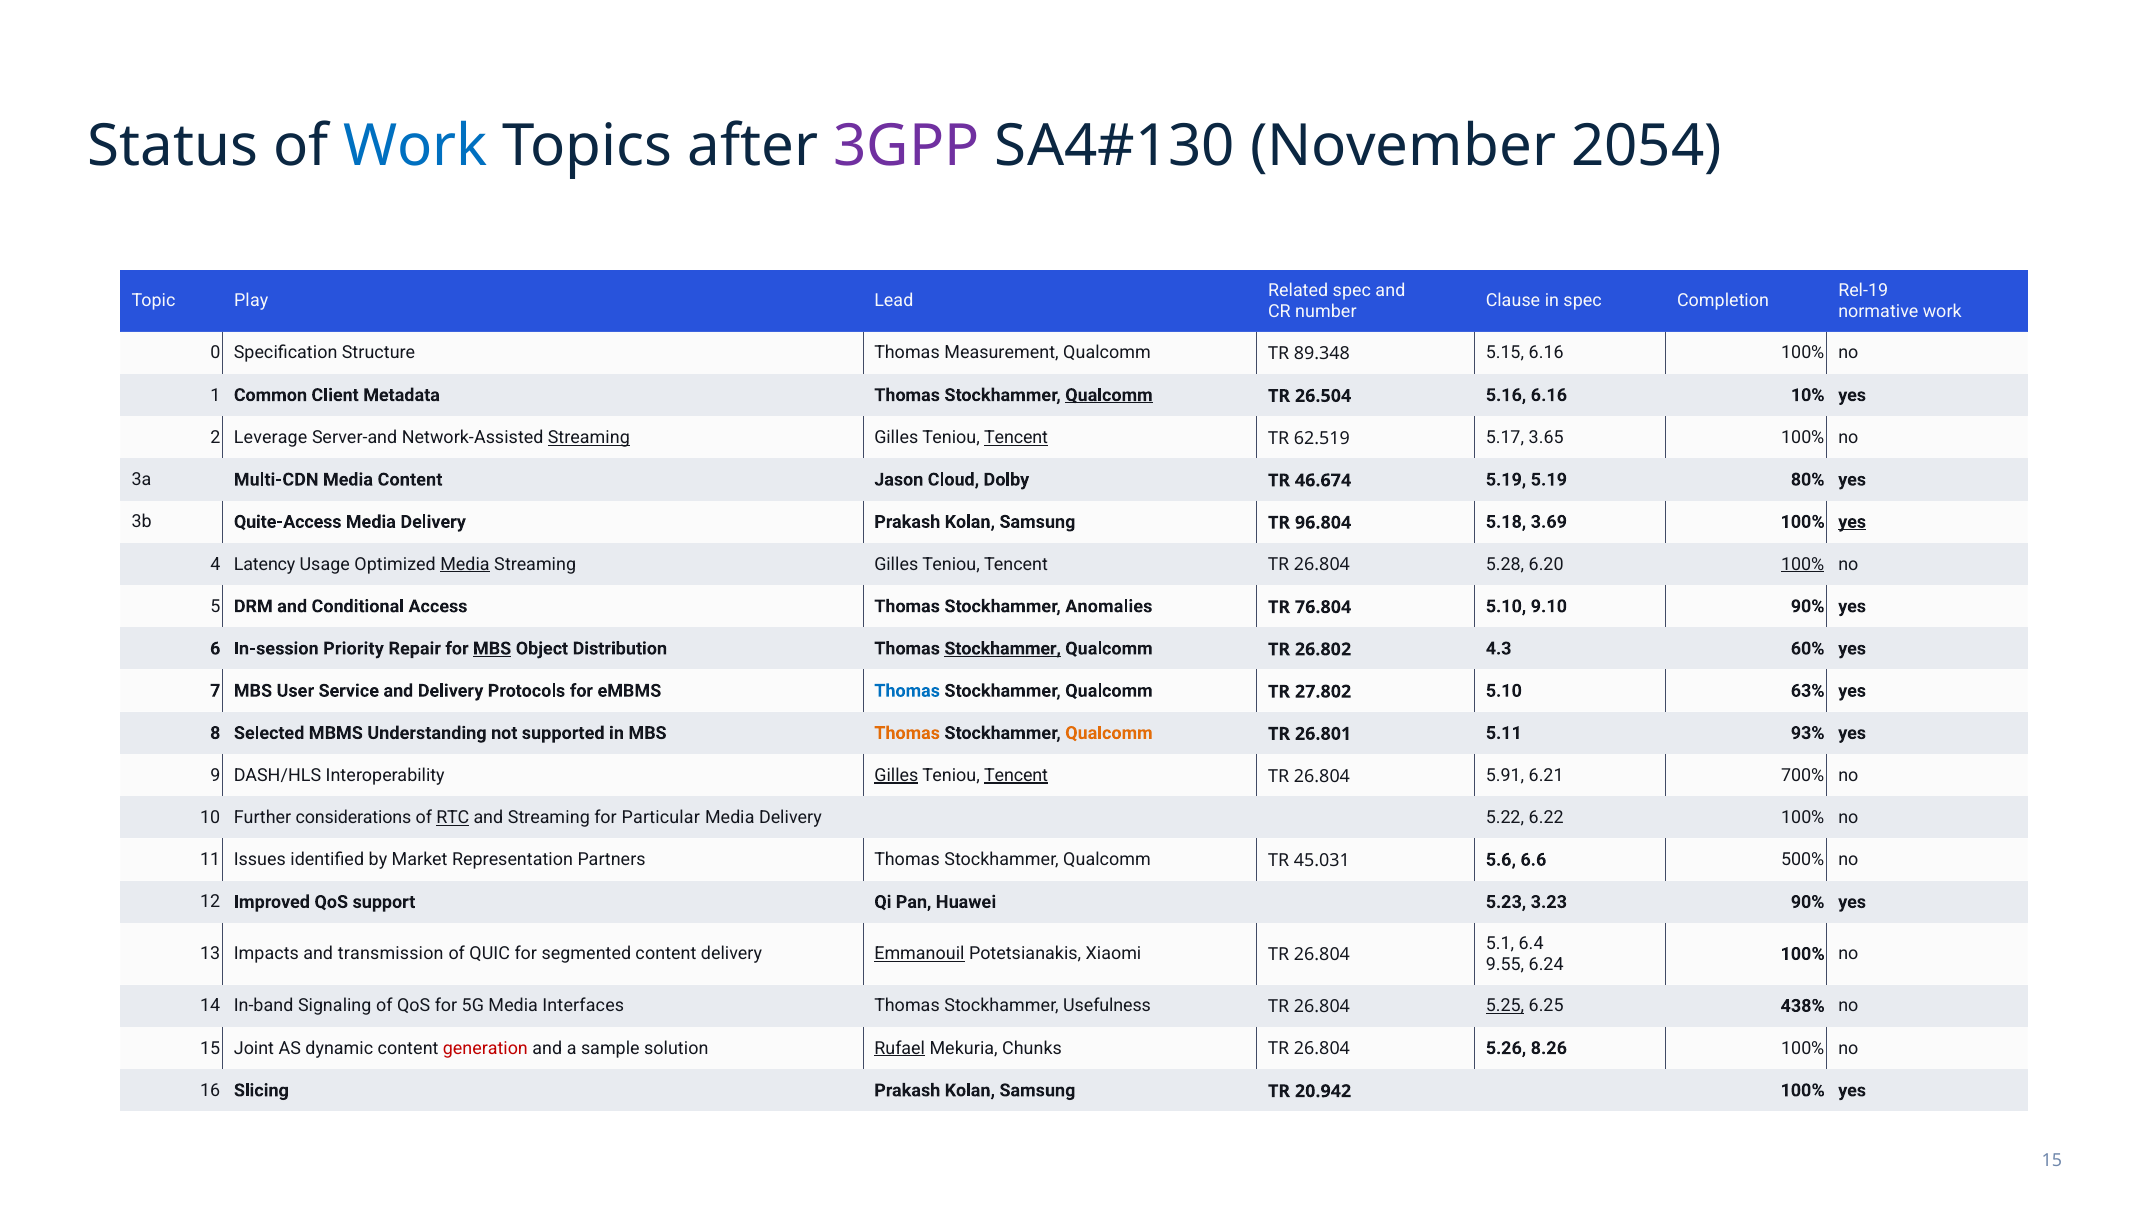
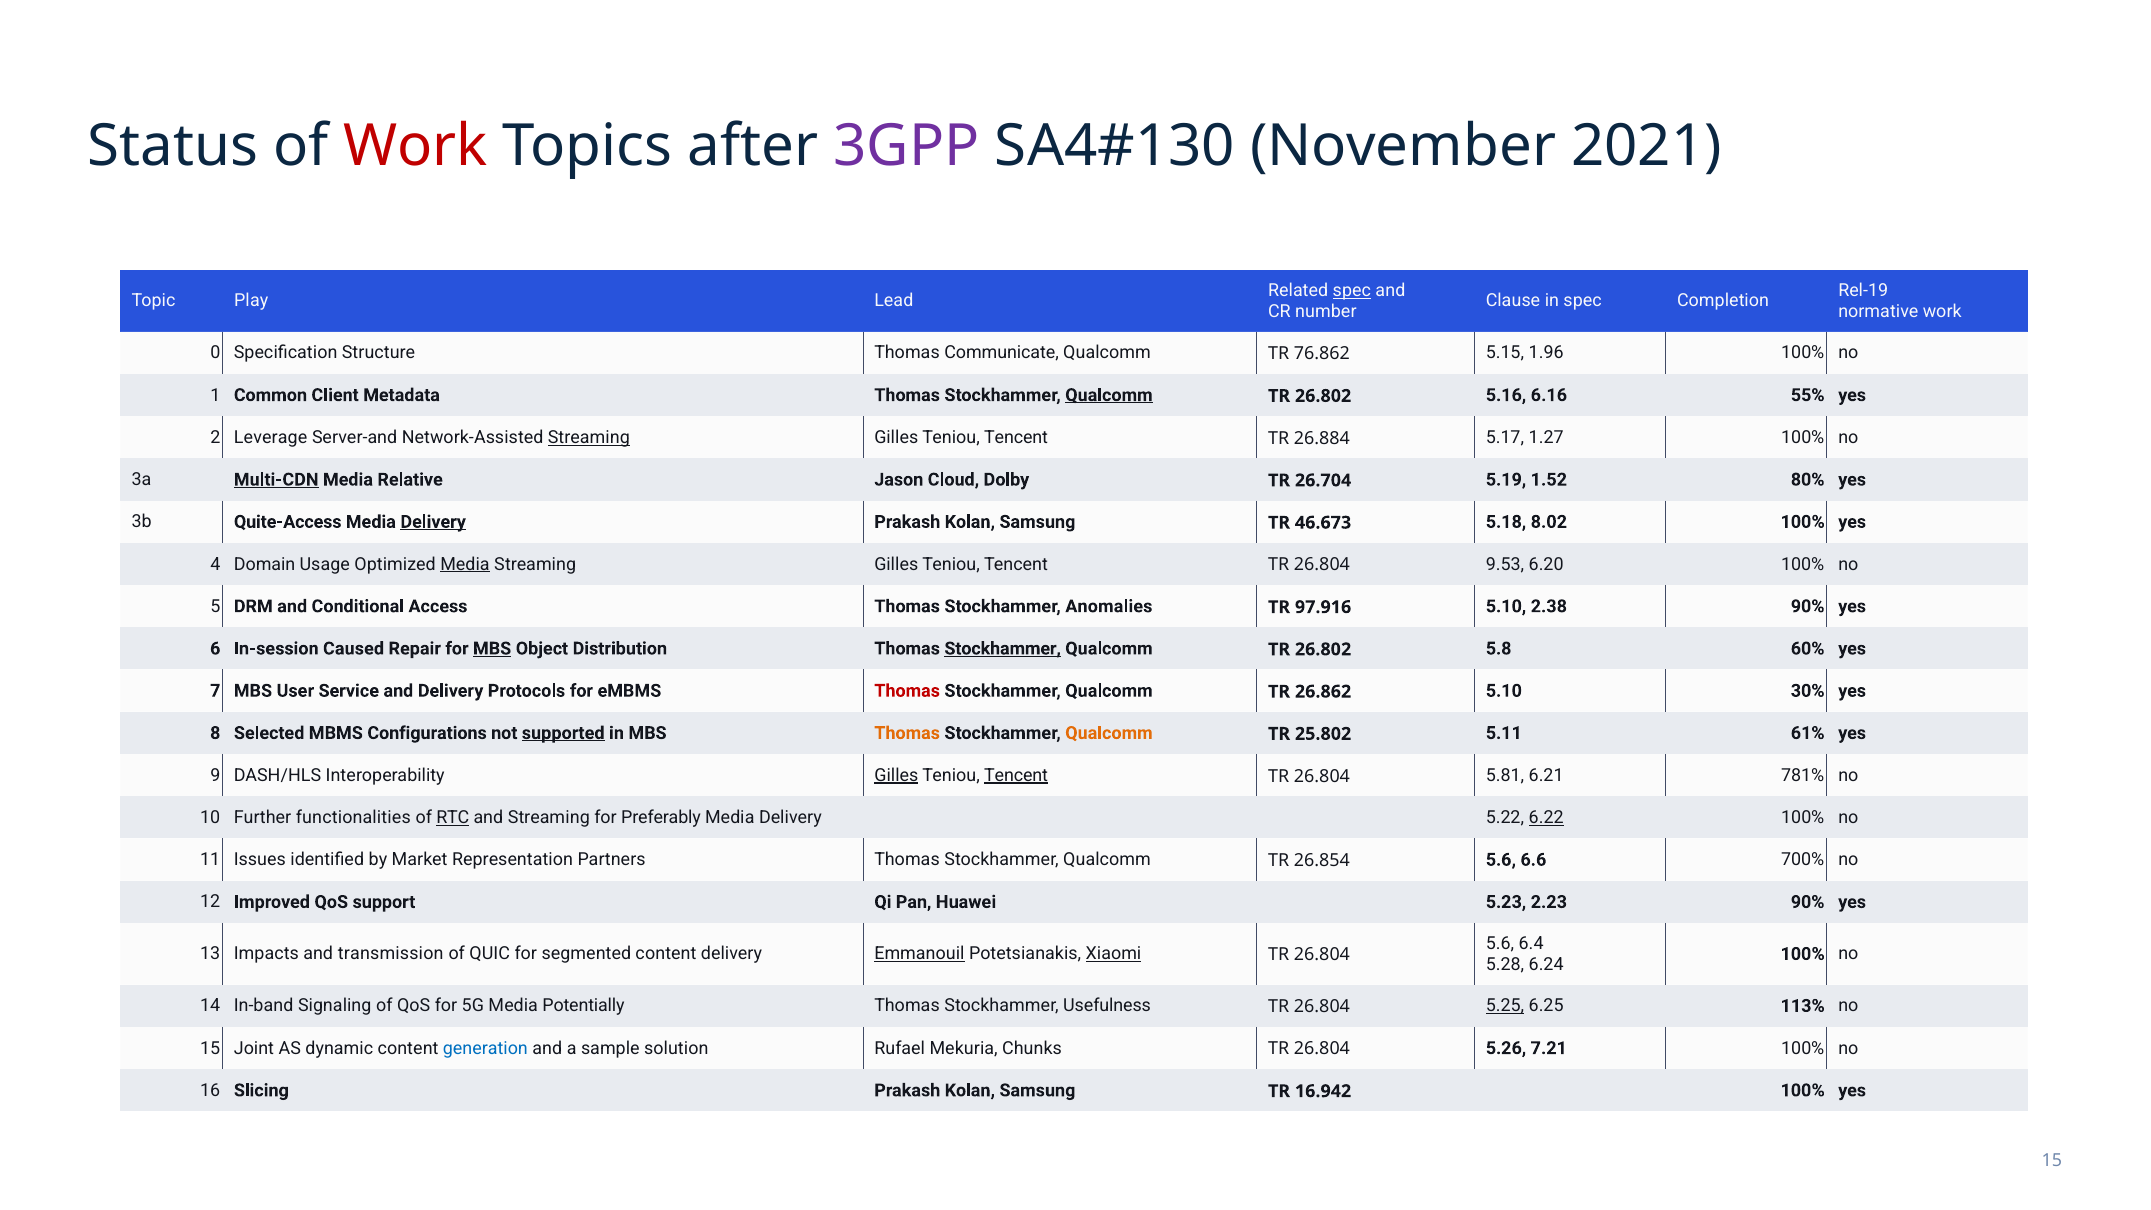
Work at (415, 146) colour: blue -> red
2054: 2054 -> 2021
spec at (1352, 290) underline: none -> present
Measurement: Measurement -> Communicate
89.348: 89.348 -> 76.862
5.15 6.16: 6.16 -> 1.96
26.504 at (1323, 396): 26.504 -> 26.802
10%: 10% -> 55%
Tencent at (1016, 437) underline: present -> none
62.519: 62.519 -> 26.884
3.65: 3.65 -> 1.27
Multi-CDN underline: none -> present
Media Content: Content -> Relative
46.674: 46.674 -> 26.704
5.19 5.19: 5.19 -> 1.52
Delivery at (433, 522) underline: none -> present
96.804: 96.804 -> 46.673
3.69: 3.69 -> 8.02
yes at (1852, 522) underline: present -> none
Latency: Latency -> Domain
5.28: 5.28 -> 9.53
100% at (1803, 564) underline: present -> none
76.804: 76.804 -> 97.916
9.10: 9.10 -> 2.38
Priority: Priority -> Caused
4.3: 4.3 -> 5.8
Thomas at (907, 691) colour: blue -> red
27.802: 27.802 -> 26.862
63%: 63% -> 30%
Understanding: Understanding -> Configurations
supported underline: none -> present
26.801: 26.801 -> 25.802
93%: 93% -> 61%
5.91: 5.91 -> 5.81
700%: 700% -> 781%
considerations: considerations -> functionalities
Particular: Particular -> Preferably
6.22 underline: none -> present
45.031: 45.031 -> 26.854
500%: 500% -> 700%
3.23: 3.23 -> 2.23
5.1 at (1500, 943): 5.1 -> 5.6
Xiaomi underline: none -> present
9.55: 9.55 -> 5.28
Interfaces: Interfaces -> Potentially
438%: 438% -> 113%
generation colour: red -> blue
Rufael underline: present -> none
8.26: 8.26 -> 7.21
20.942: 20.942 -> 16.942
